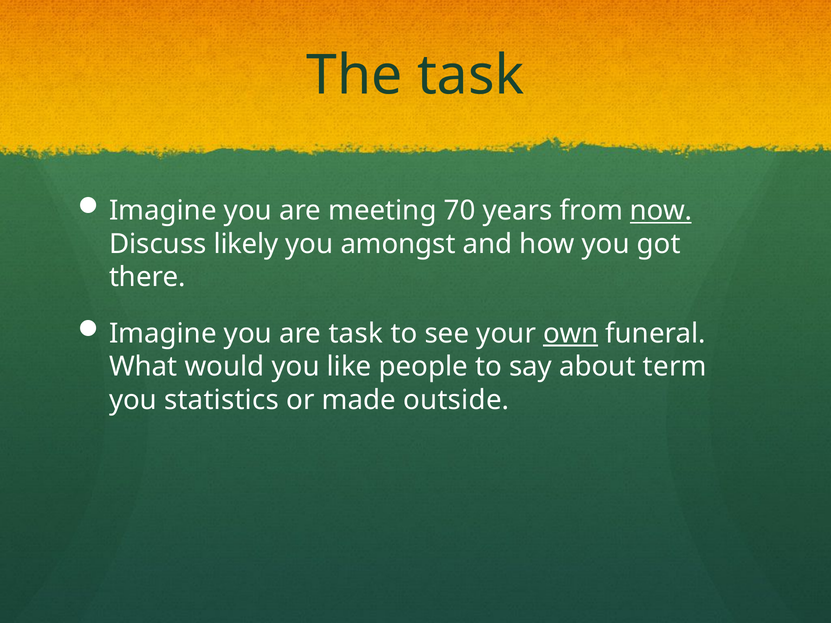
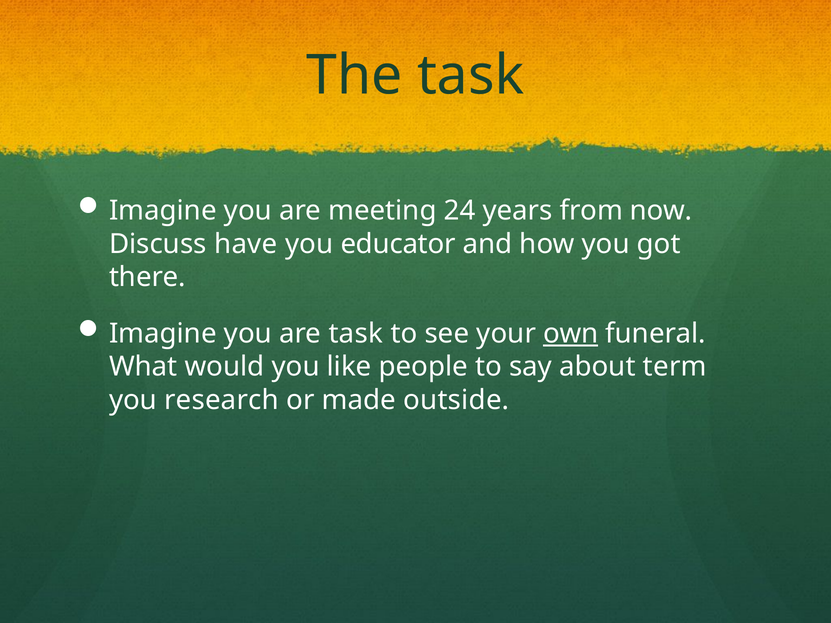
70: 70 -> 24
now underline: present -> none
likely: likely -> have
amongst: amongst -> educator
statistics: statistics -> research
